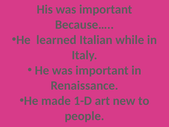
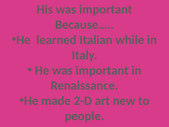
1-D: 1-D -> 2-D
